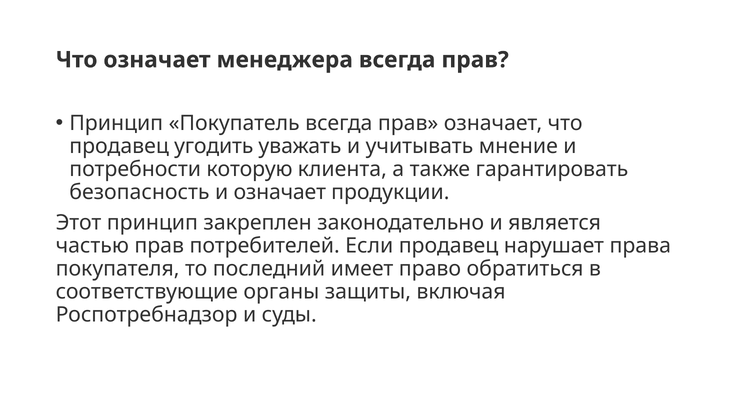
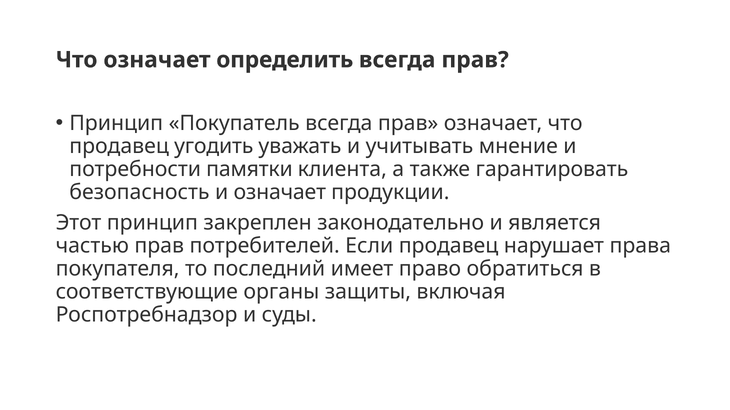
менеджера: менеджера -> определить
которую: которую -> памятки
